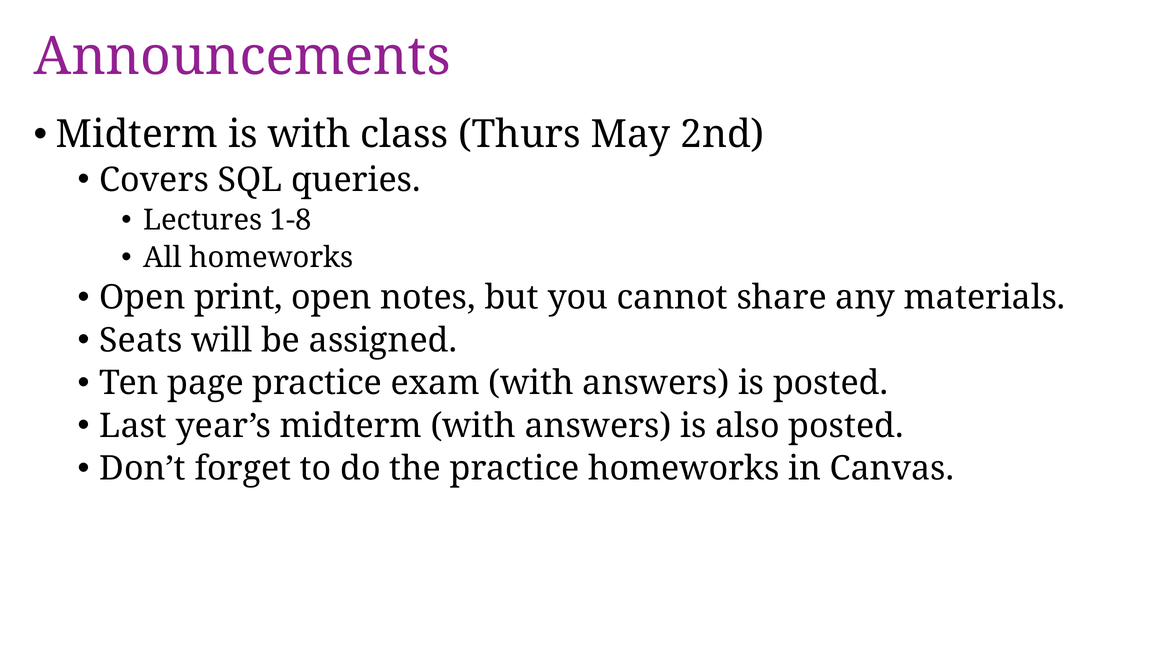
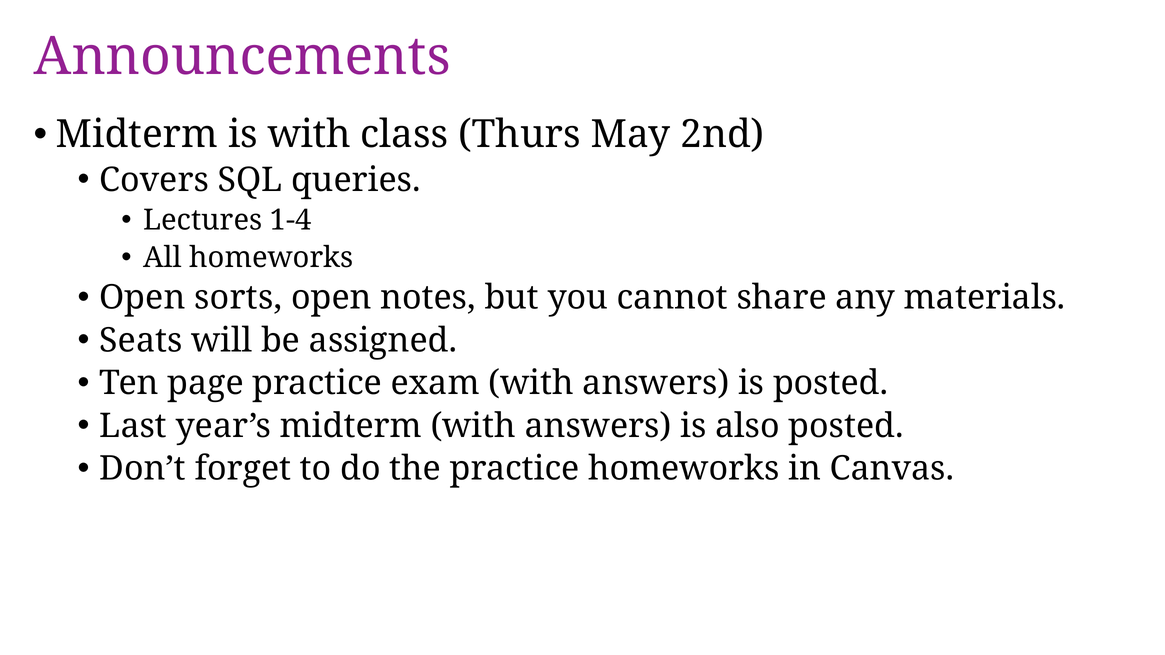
1-8: 1-8 -> 1-4
print: print -> sorts
